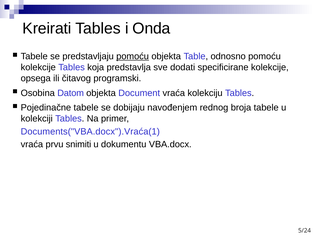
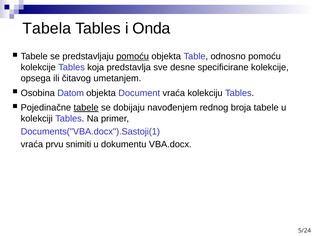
Kreirati: Kreirati -> Tabela
dodati: dodati -> desne
programski: programski -> umetanjem
tabele at (86, 107) underline: none -> present
Documents("VBA.docx").Vraća(1: Documents("VBA.docx").Vraća(1 -> Documents("VBA.docx").Sastoji(1
